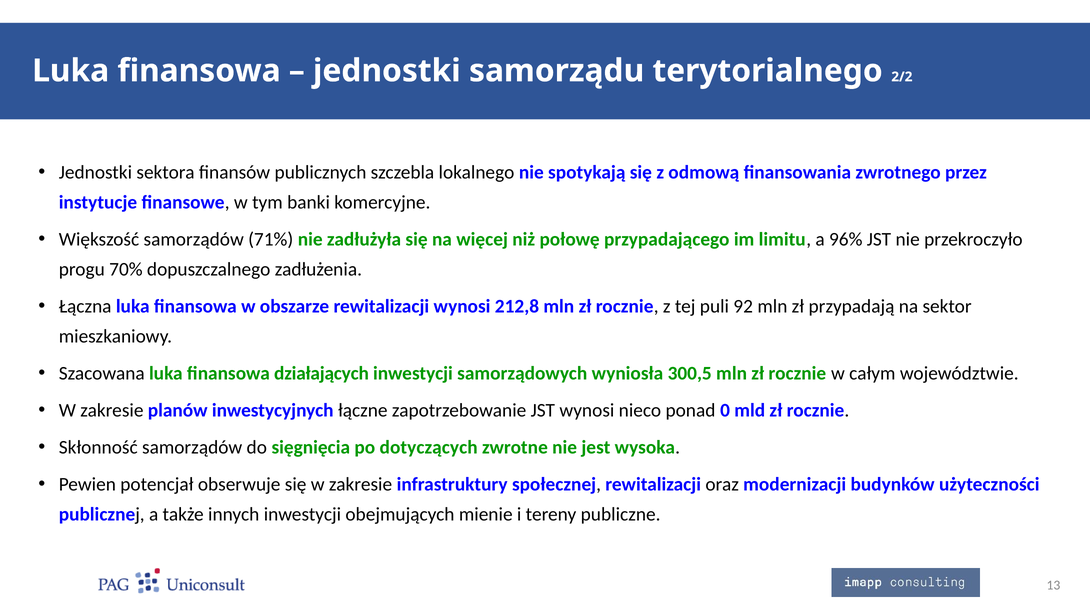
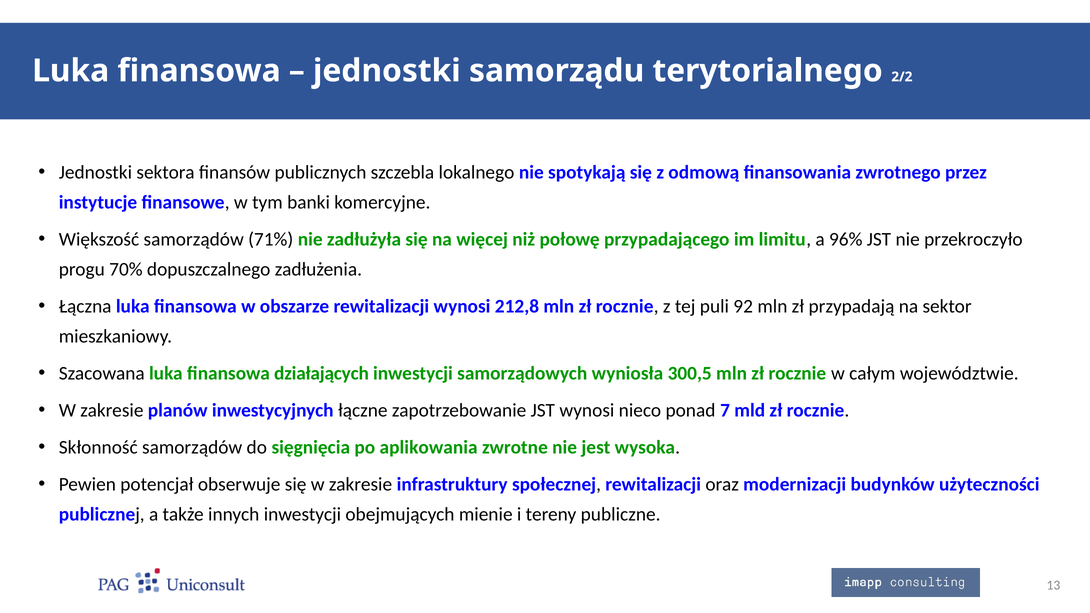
0: 0 -> 7
dotyczących: dotyczących -> aplikowania
